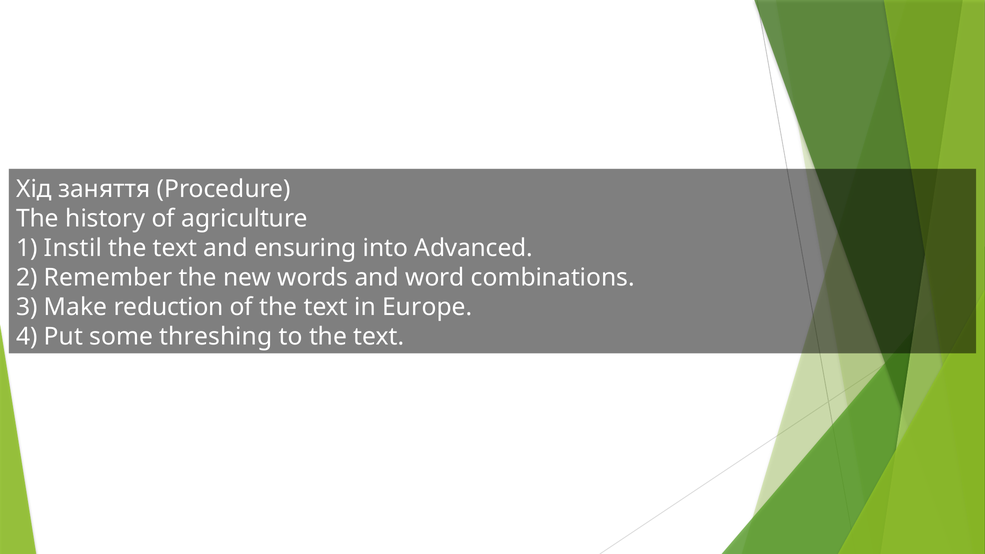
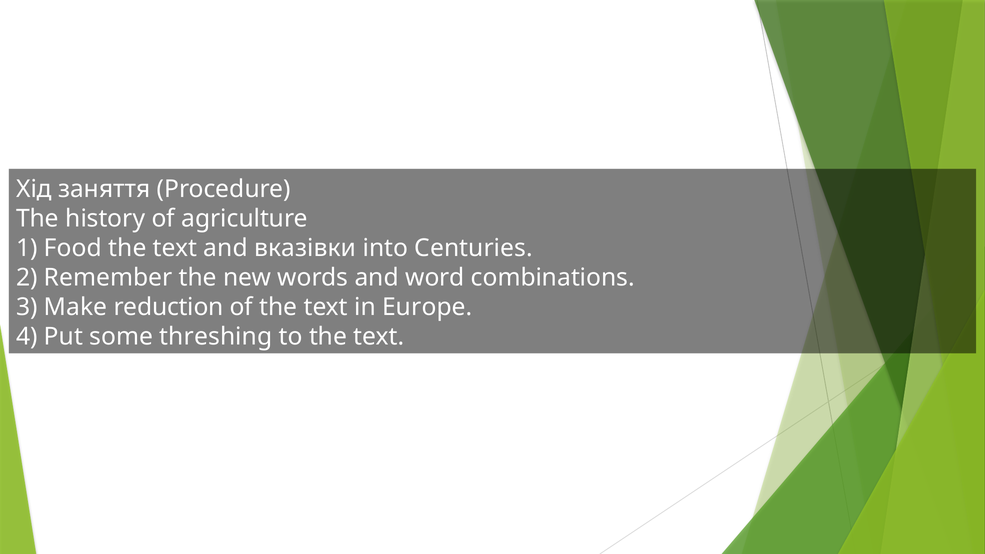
Instil: Instil -> Food
ensuring: ensuring -> вказівки
Advanced: Advanced -> Centuries
